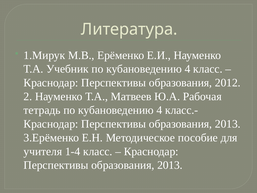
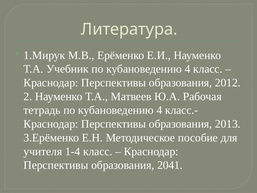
2013 at (170, 165): 2013 -> 2041
